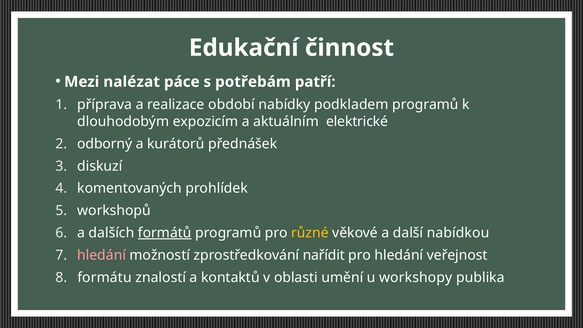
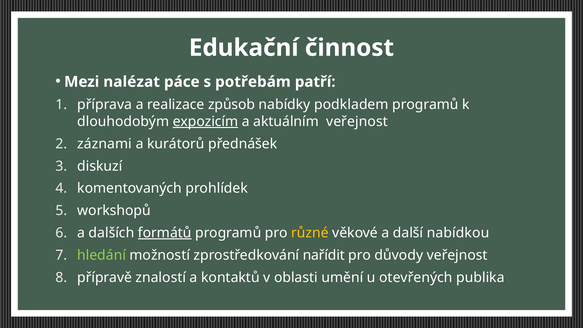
období: období -> způsob
expozicím underline: none -> present
aktuálním elektrické: elektrické -> veřejnost
odborný: odborný -> záznami
hledání at (102, 255) colour: pink -> light green
pro hledání: hledání -> důvody
formátu: formátu -> přípravě
workshopy: workshopy -> otevřených
